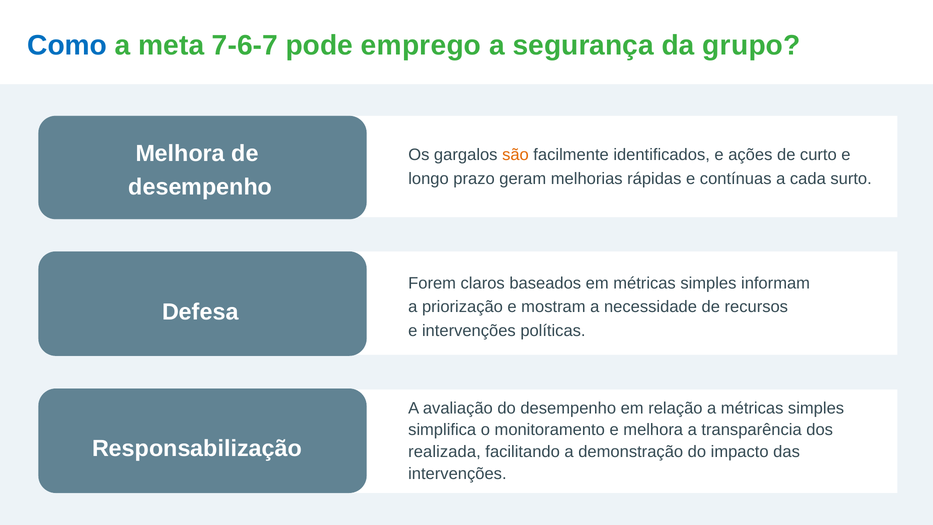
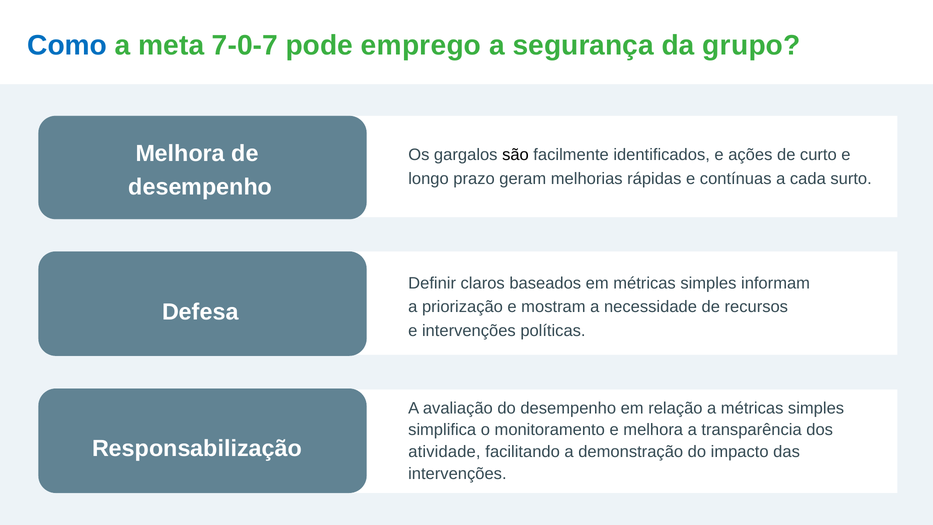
7-6-7: 7-6-7 -> 7-0-7
são colour: orange -> black
Forem: Forem -> Definir
realizada: realizada -> atividade
